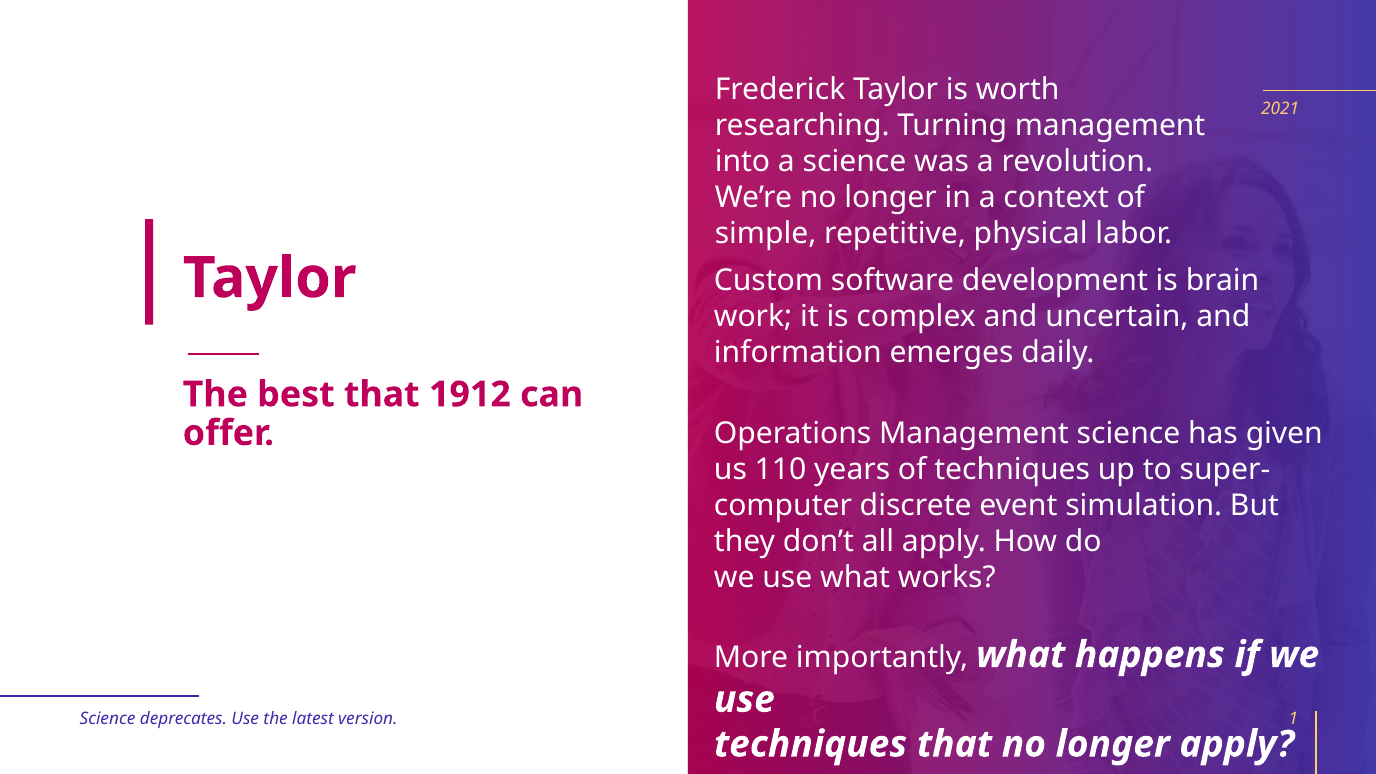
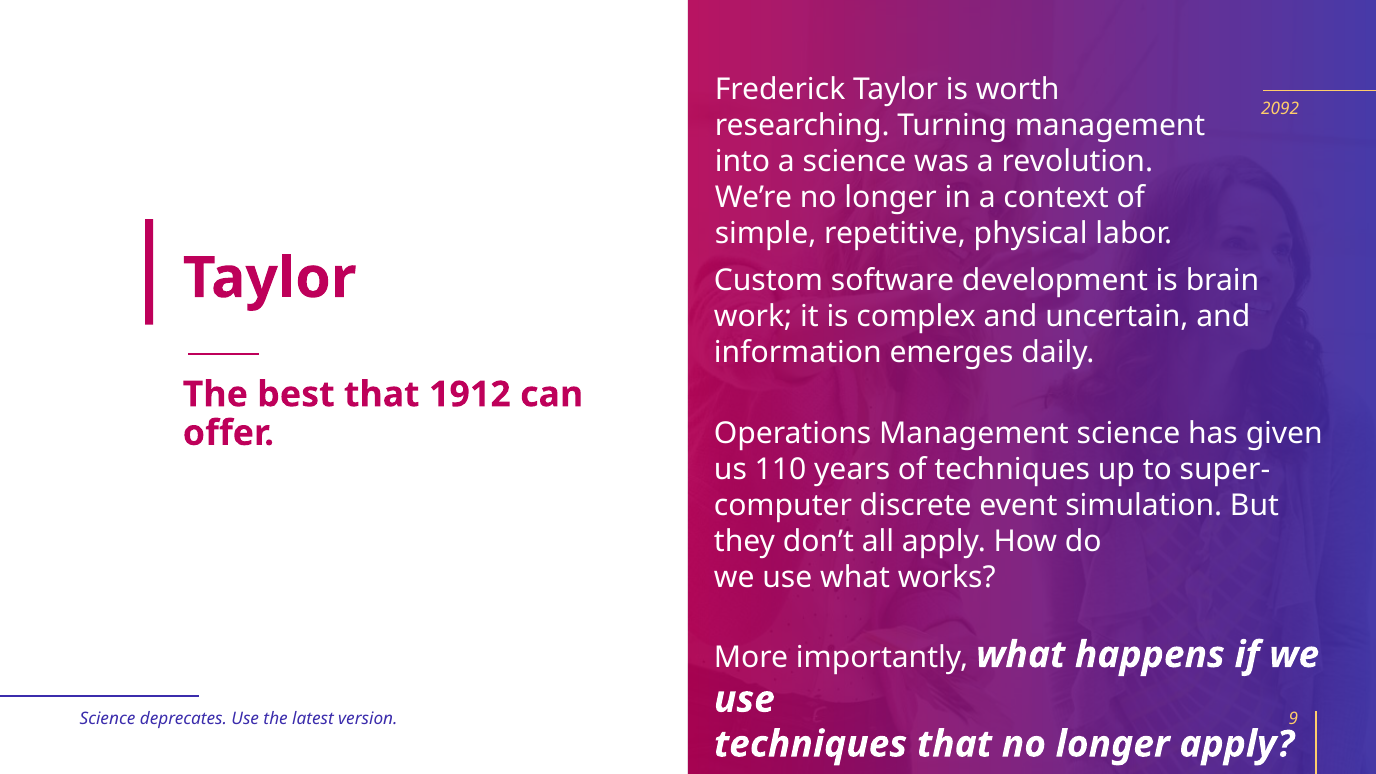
2021: 2021 -> 2092
1: 1 -> 9
